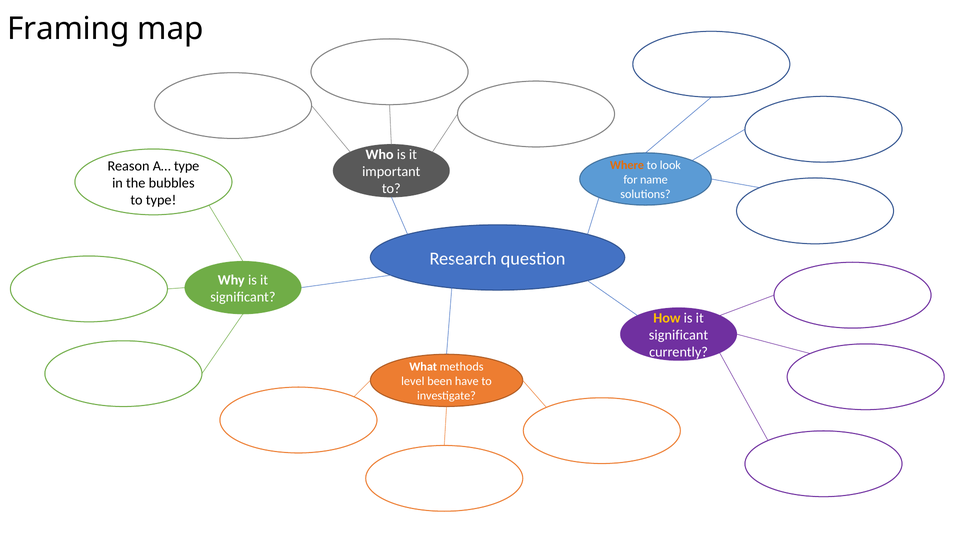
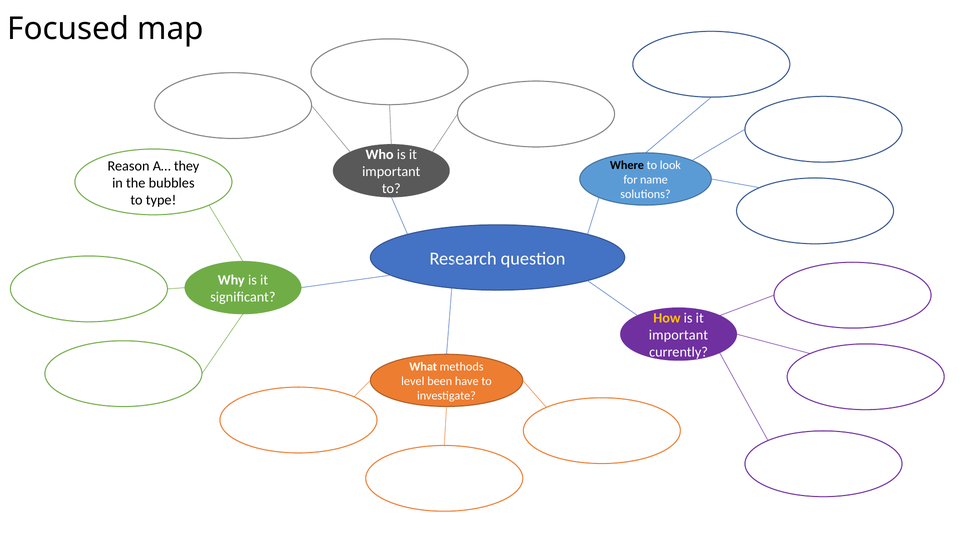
Framing: Framing -> Focused
A… type: type -> they
Where colour: orange -> black
significant at (679, 335): significant -> important
